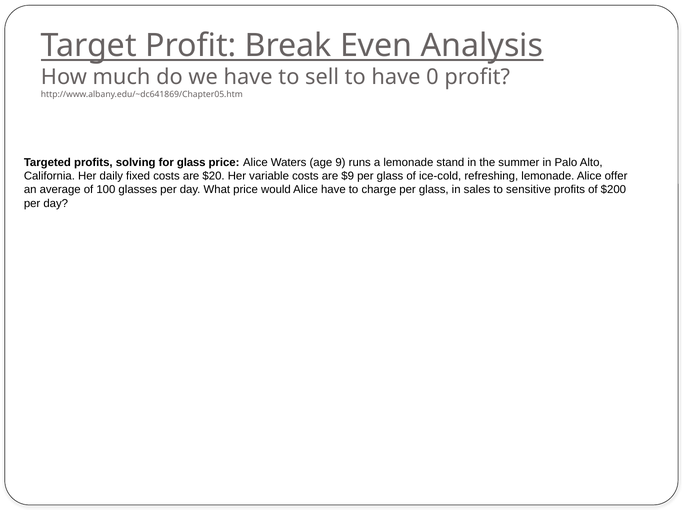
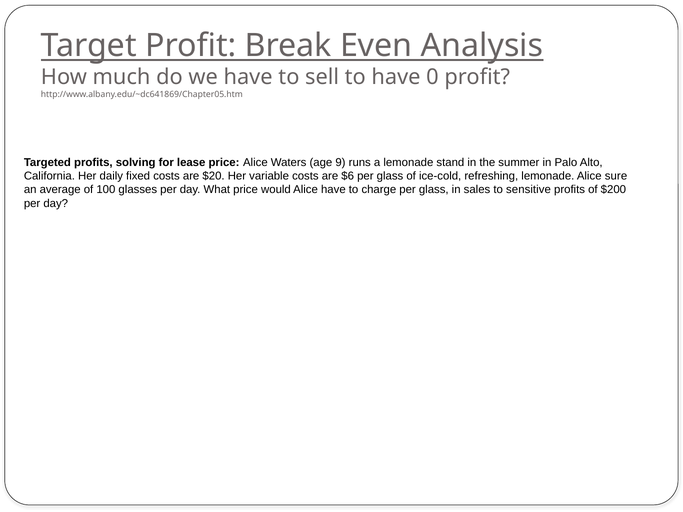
for glass: glass -> lease
$9: $9 -> $6
offer: offer -> sure
